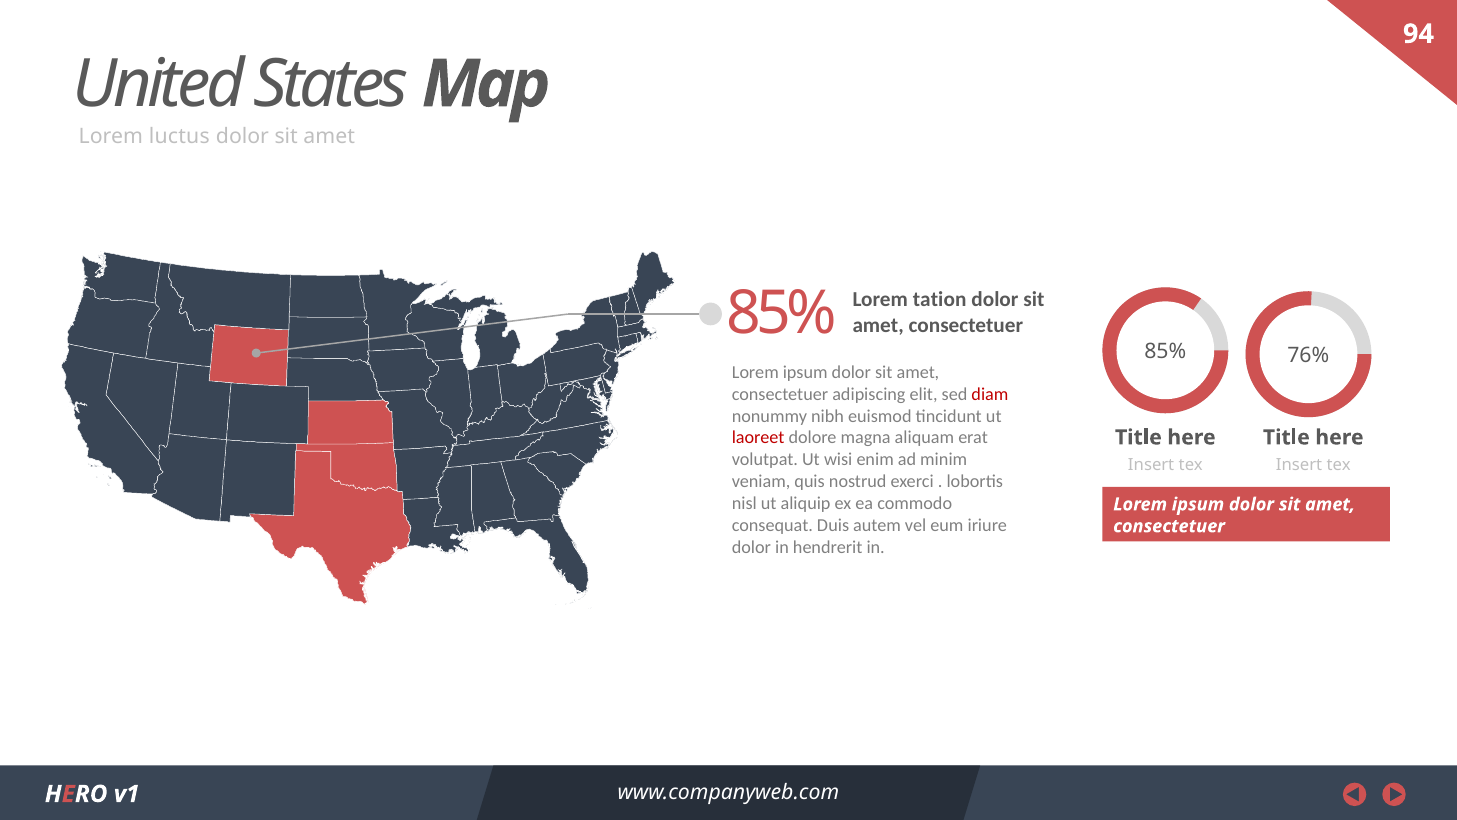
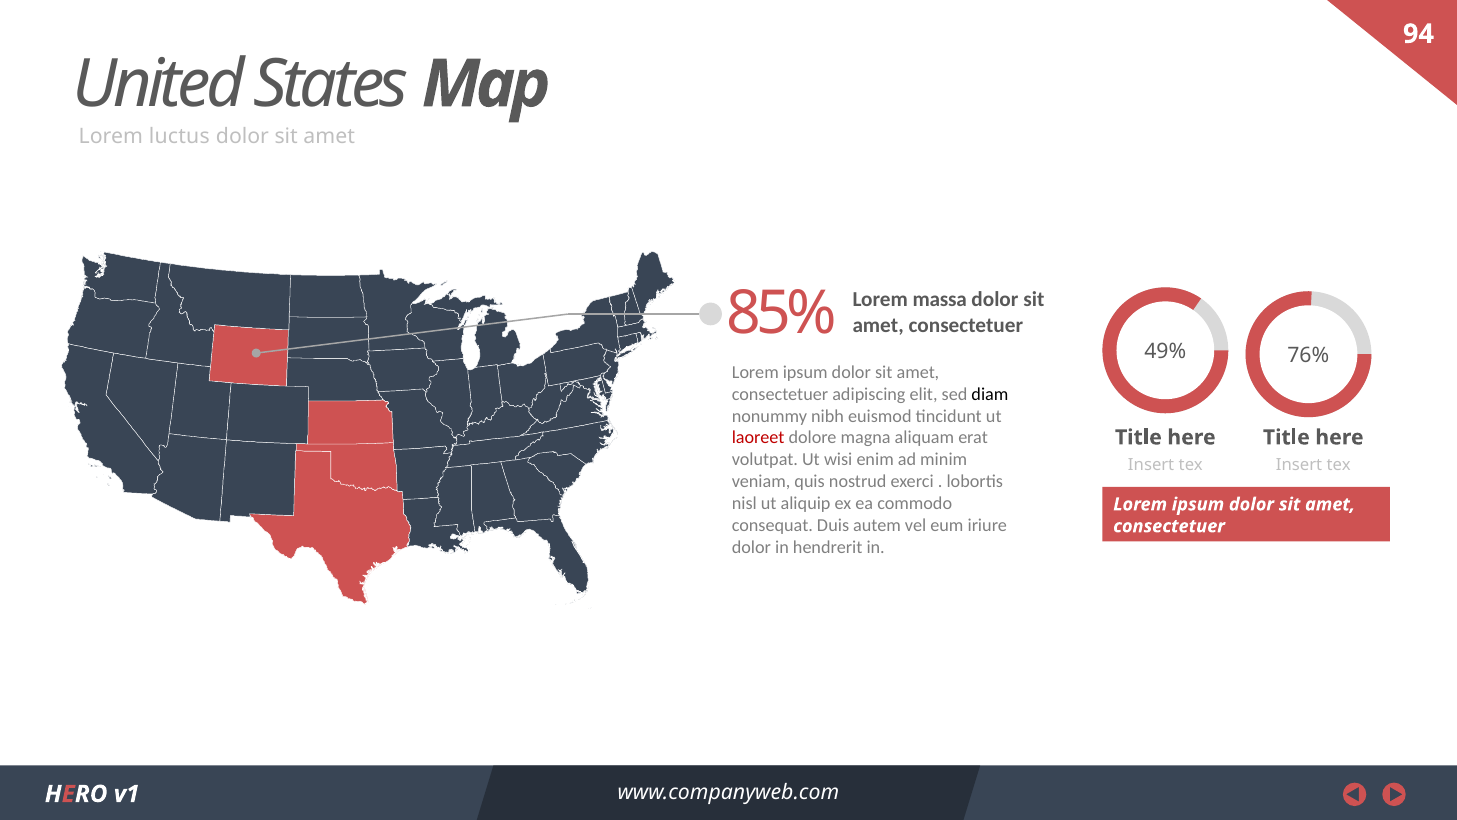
tation: tation -> massa
85% 85%: 85% -> 49%
diam colour: red -> black
